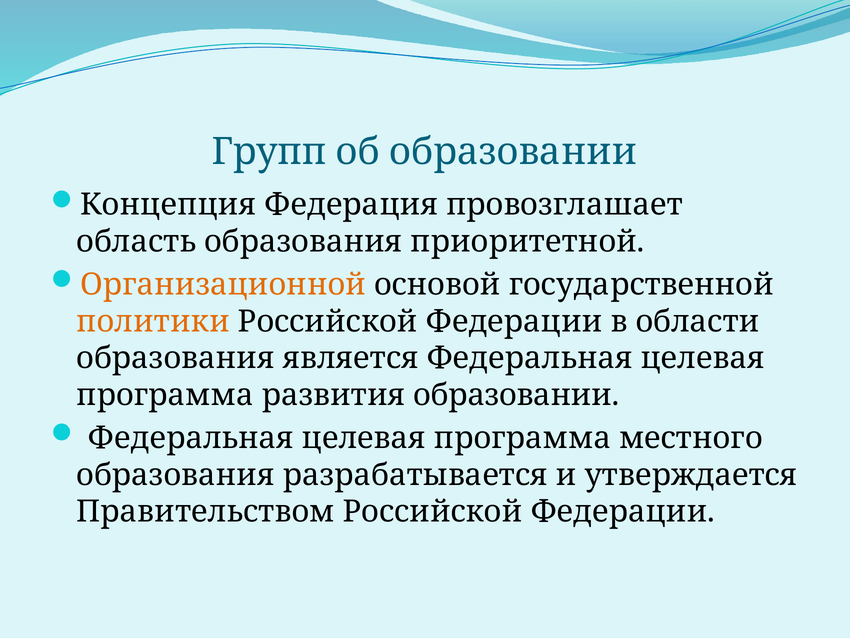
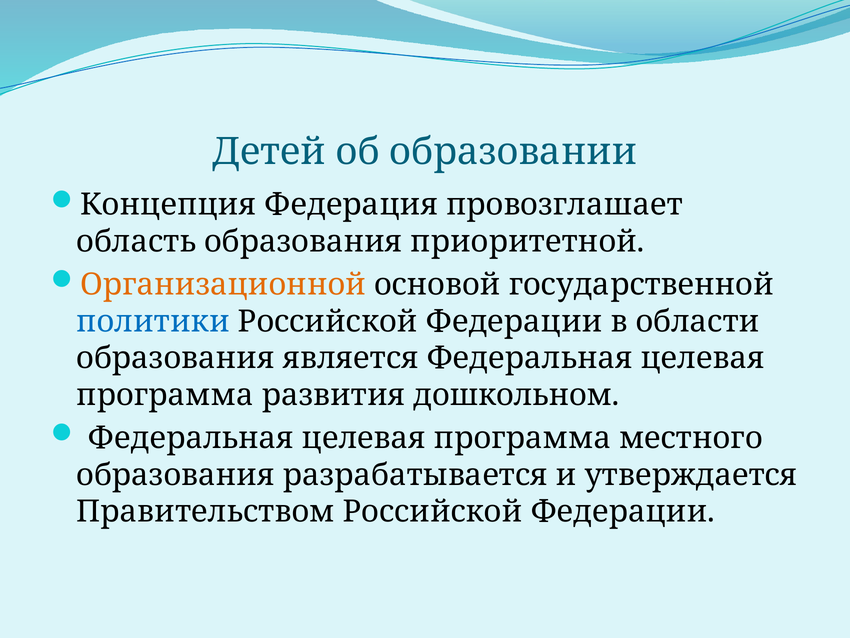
Групп: Групп -> Детей
политики colour: orange -> blue
развития образовании: образовании -> дошкольном
